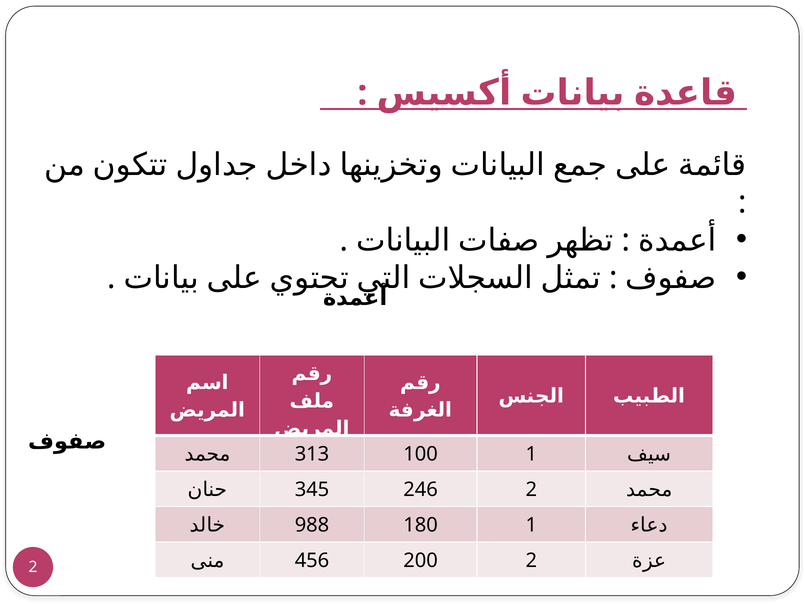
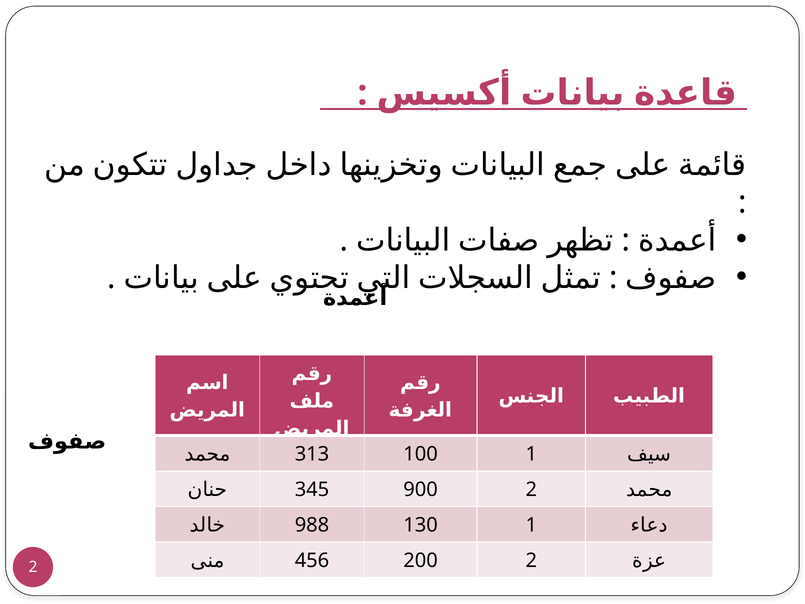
246: 246 -> 900
180: 180 -> 130
